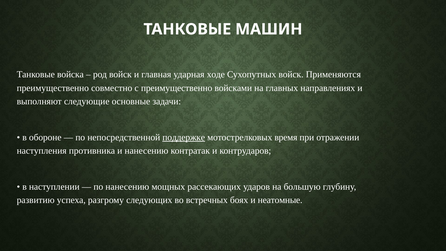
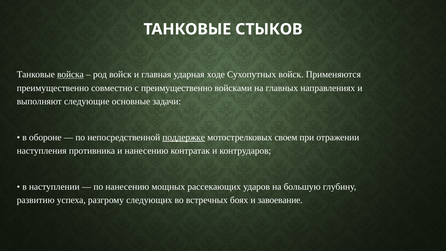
МАШИН: МАШИН -> СТЫКОВ
войска underline: none -> present
время: время -> своем
неатомные: неатомные -> завоевание
